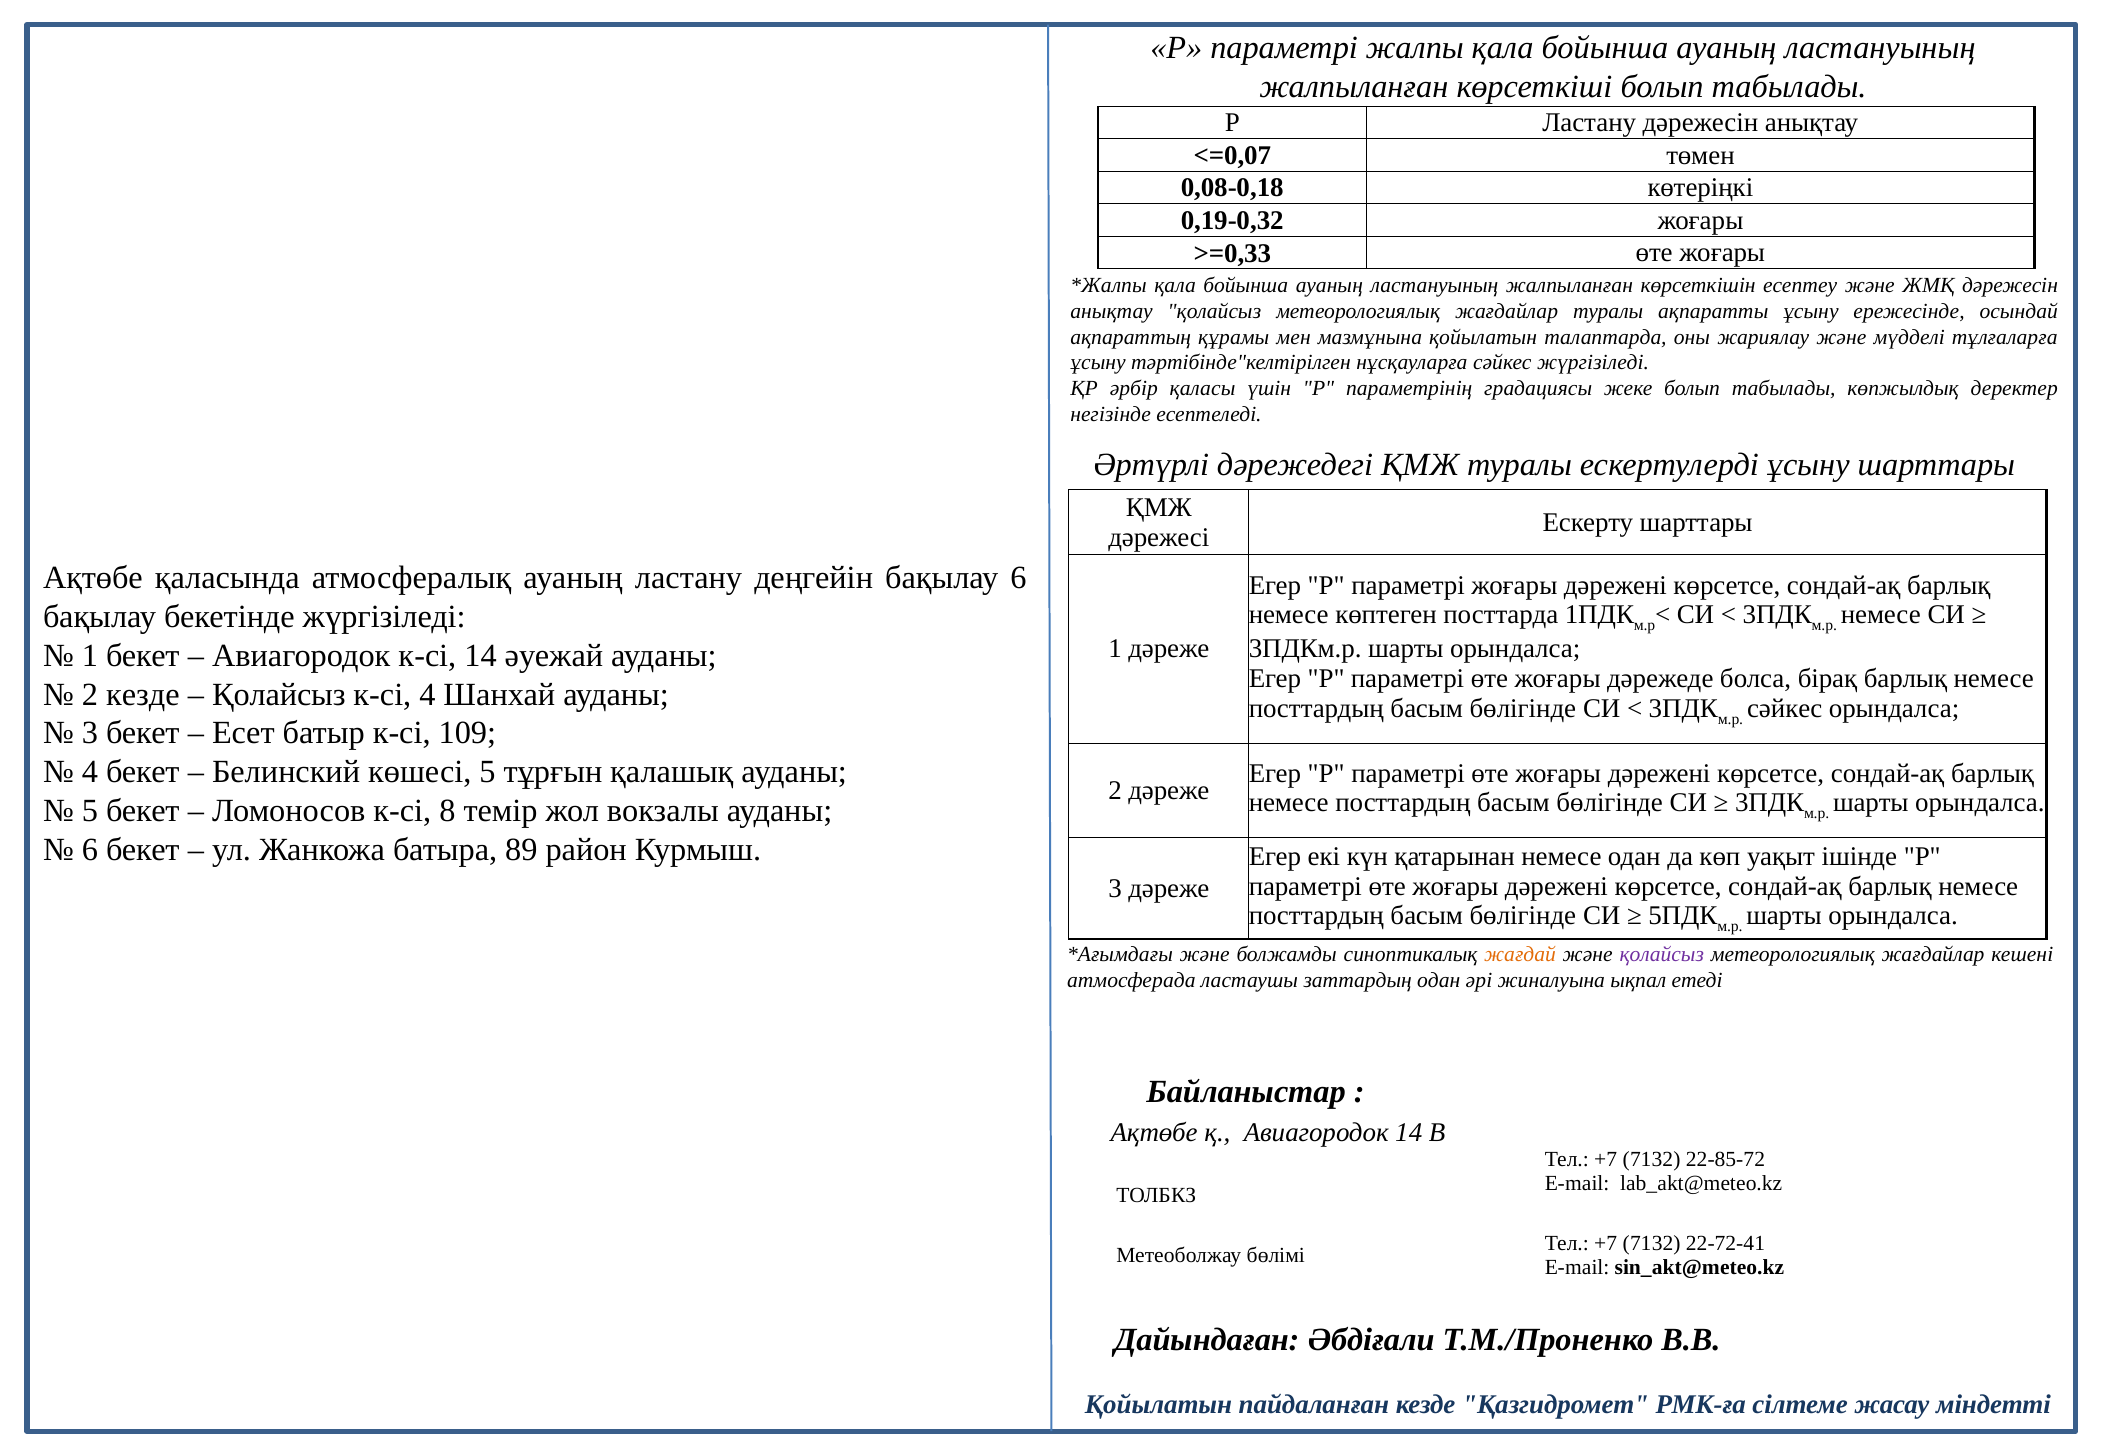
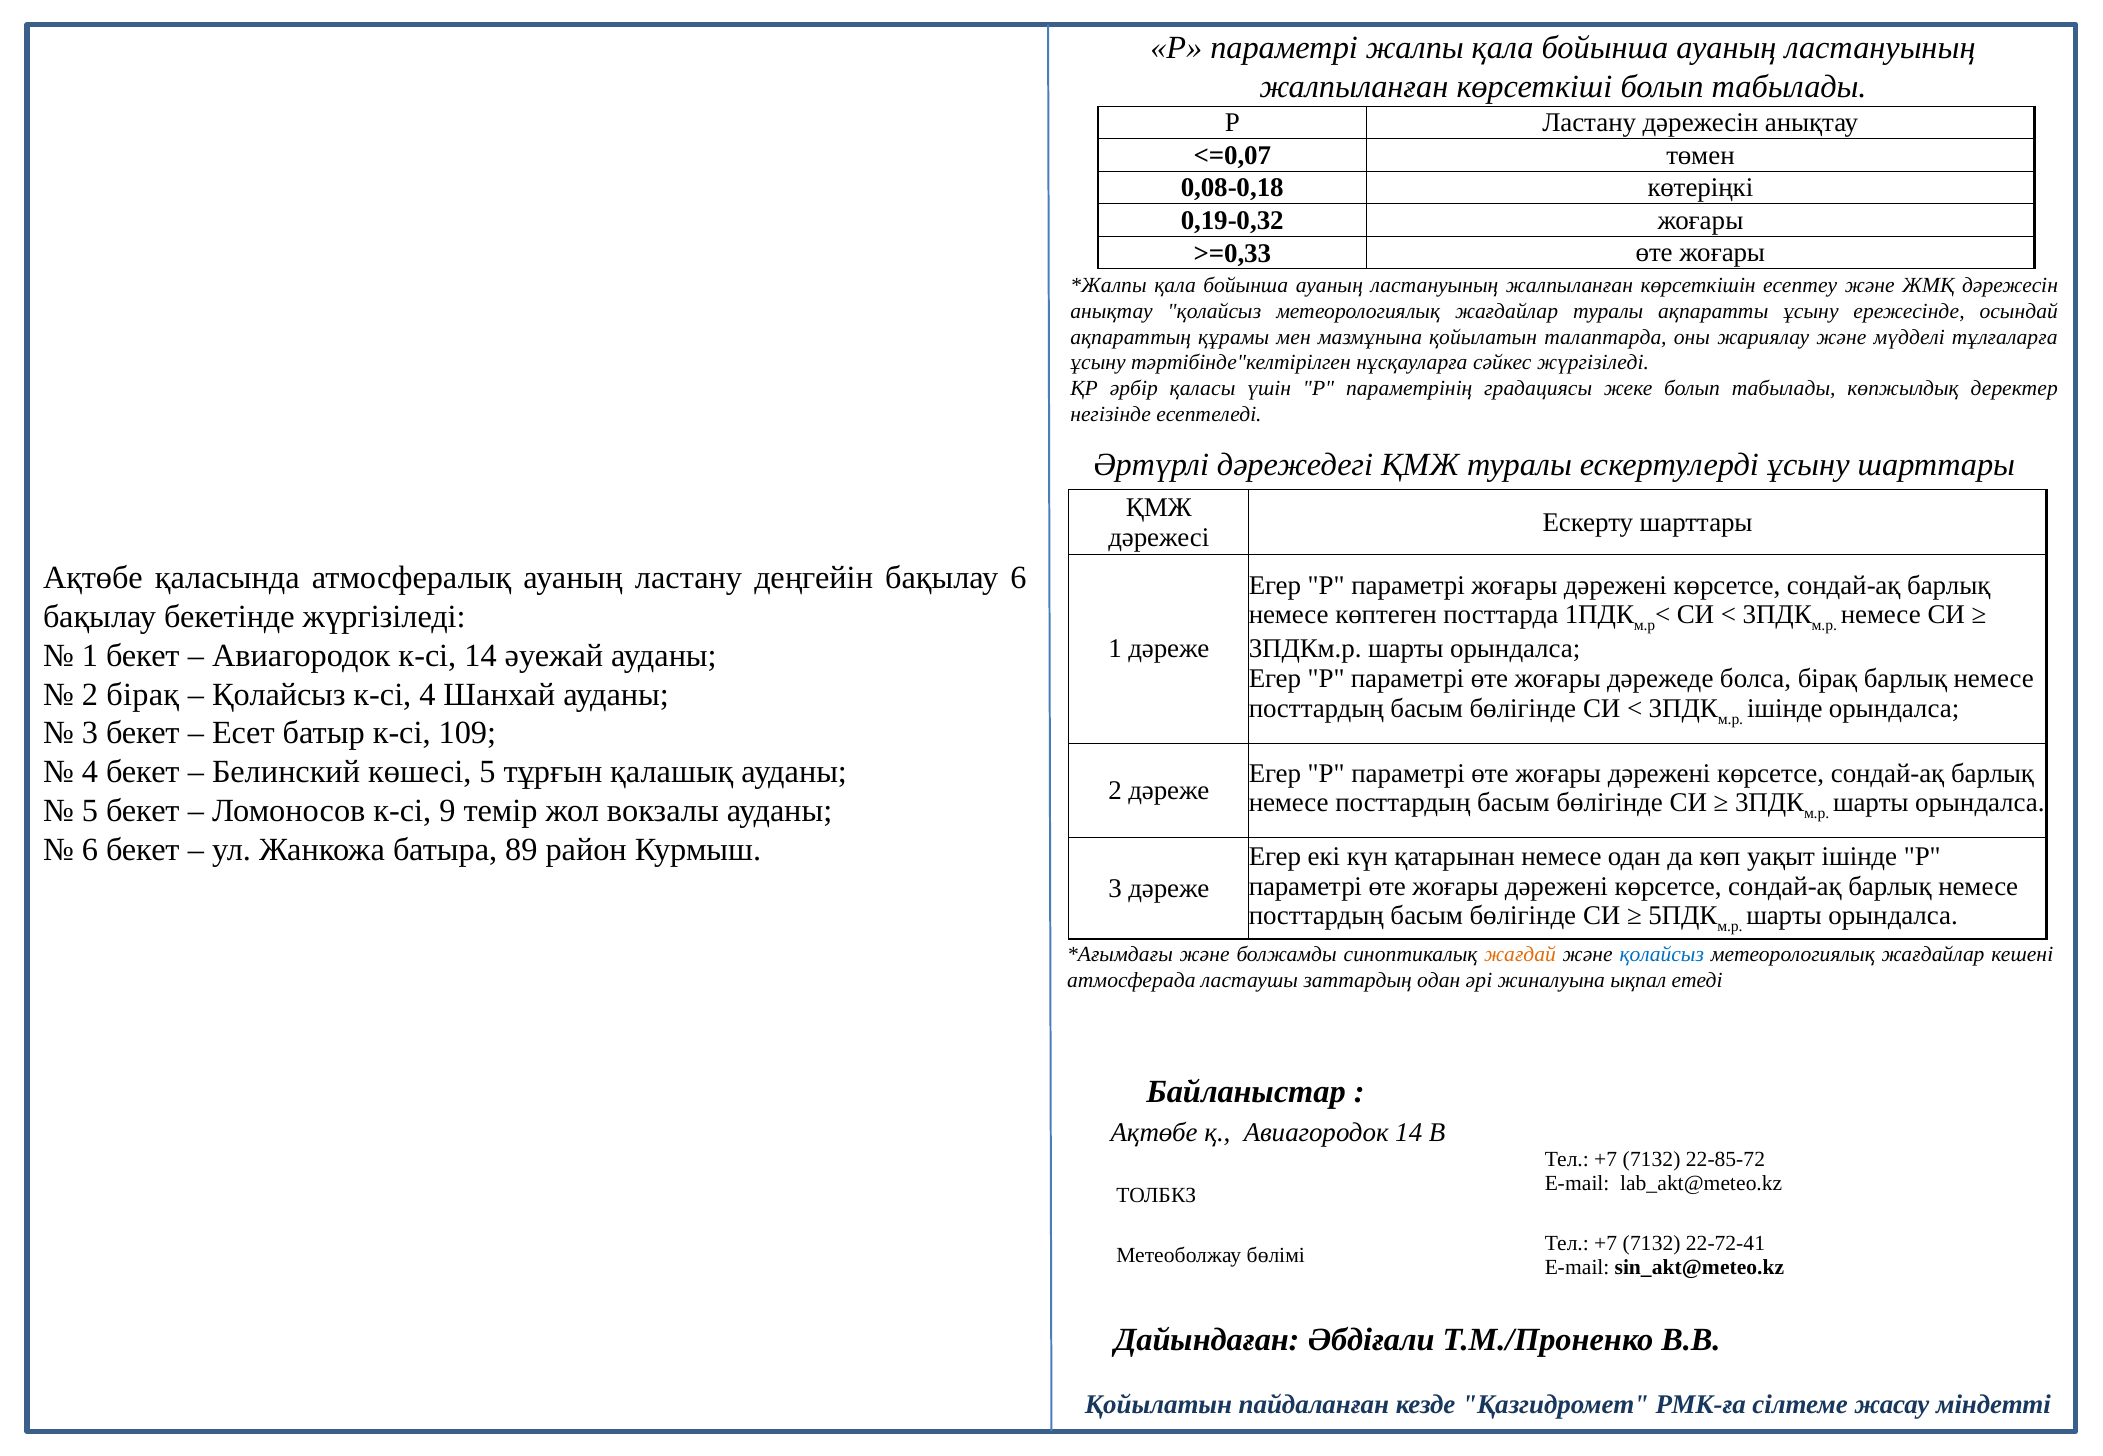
2 кезде: кезде -> бірақ
сәйкес at (1785, 708): сәйкес -> ішінде
8: 8 -> 9
қолайсыз at (1662, 955) colour: purple -> blue
